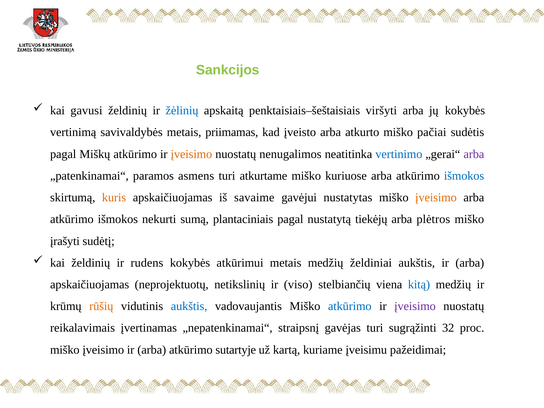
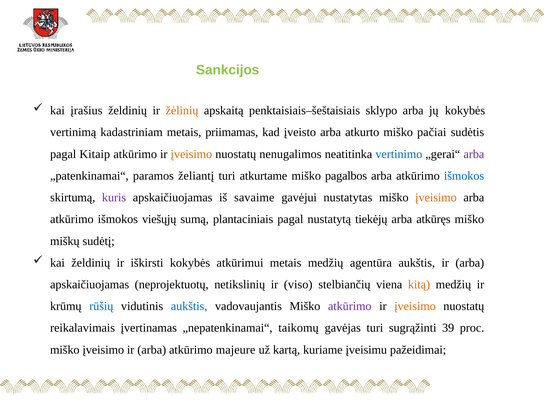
gavusi: gavusi -> įrašius
žėlinių colour: blue -> orange
viršyti: viršyti -> sklypo
savivaldybės: savivaldybės -> kadastriniam
Miškų: Miškų -> Kitaip
asmens: asmens -> želiantį
kuriuose: kuriuose -> pagalbos
kuris colour: orange -> purple
nekurti: nekurti -> viešųjų
plėtros: plėtros -> atkūręs
įrašyti: įrašyti -> miškų
rudens: rudens -> iškirsti
želdiniai: želdiniai -> agentūra
kitą colour: blue -> orange
rūšių colour: orange -> blue
atkūrimo at (350, 306) colour: blue -> purple
įveisimo at (415, 306) colour: purple -> orange
straipsnį: straipsnį -> taikomų
32: 32 -> 39
sutartyje: sutartyje -> majeure
